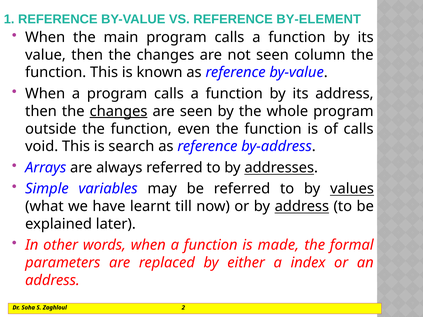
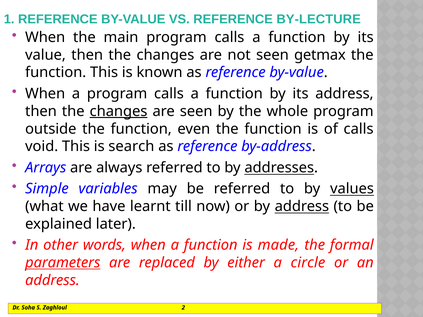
BY-ELEMENT: BY-ELEMENT -> BY-LECTURE
column: column -> getmax
parameters underline: none -> present
index: index -> circle
